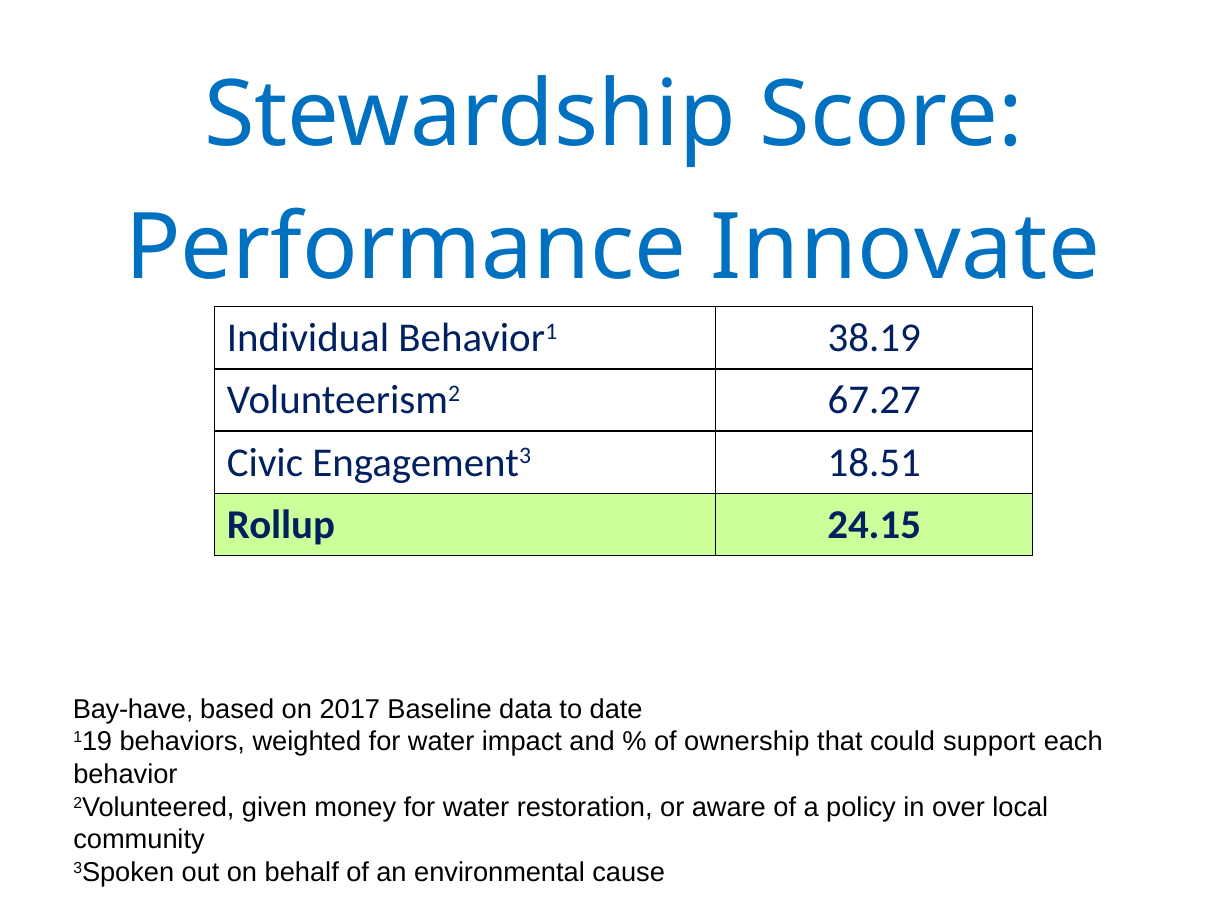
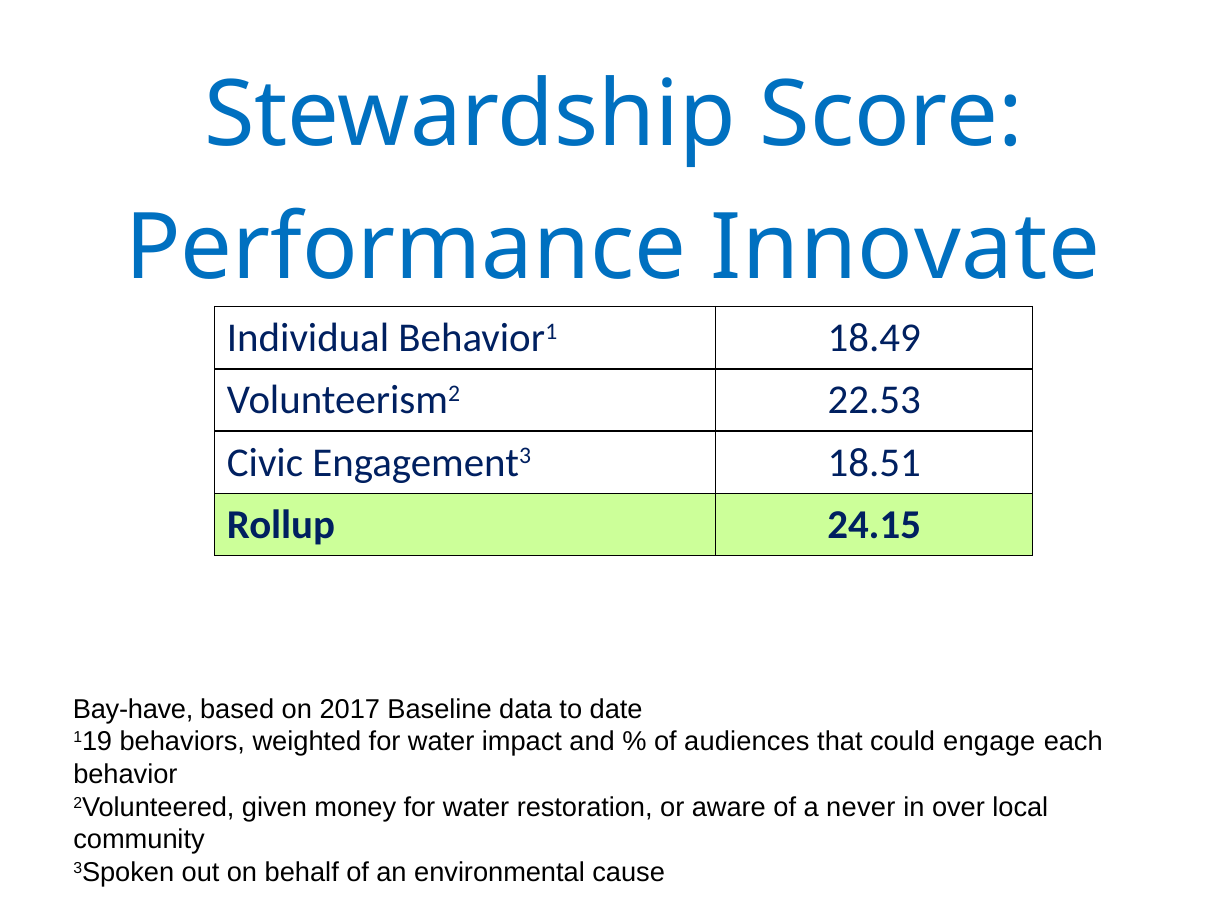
38.19: 38.19 -> 18.49
67.27: 67.27 -> 22.53
ownership: ownership -> audiences
support: support -> engage
policy: policy -> never
